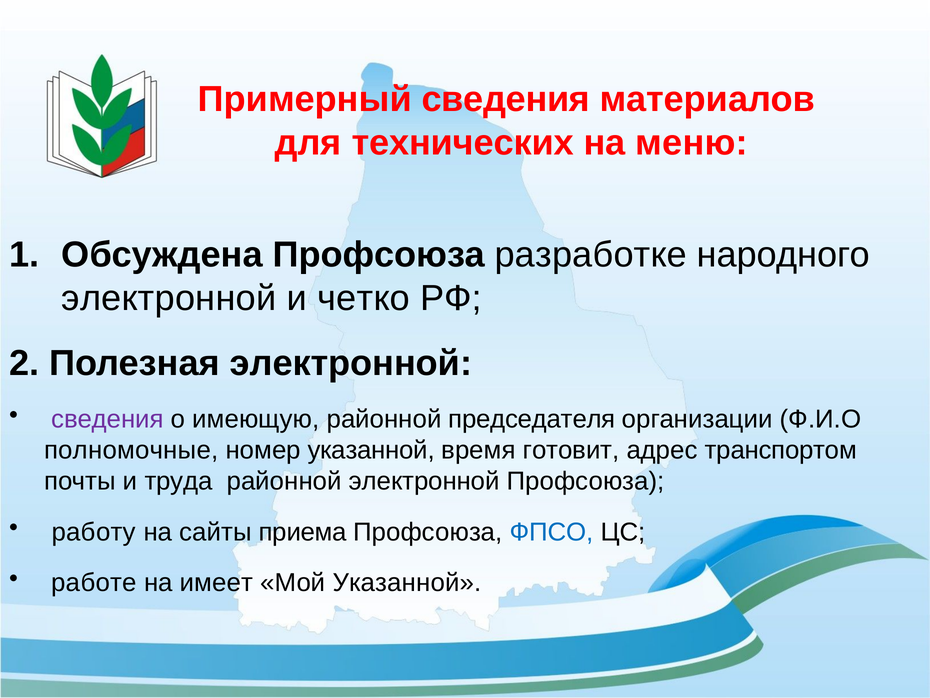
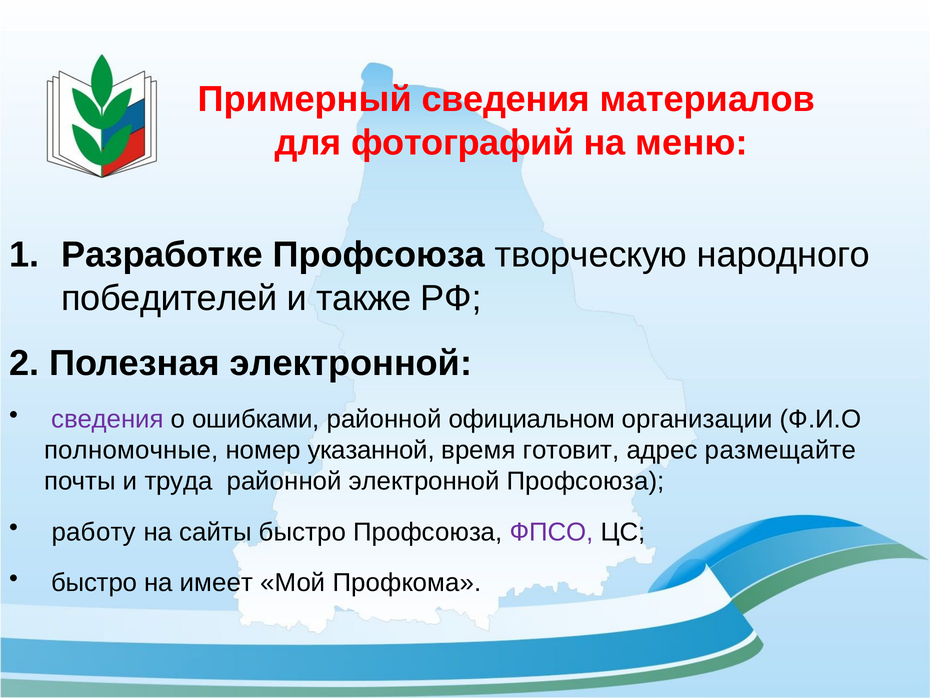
технических: технических -> фотографий
Обсуждена: Обсуждена -> Разработке
разработке: разработке -> творческую
электронной at (169, 298): электронной -> победителей
четко: четко -> также
имеющую: имеющую -> ошибками
председателя: председателя -> официальном
транспортом: транспортом -> размещайте
сайты приема: приема -> быстро
ФПСО colour: blue -> purple
работе at (94, 582): работе -> быстро
Мой Указанной: Указанной -> Профкома
